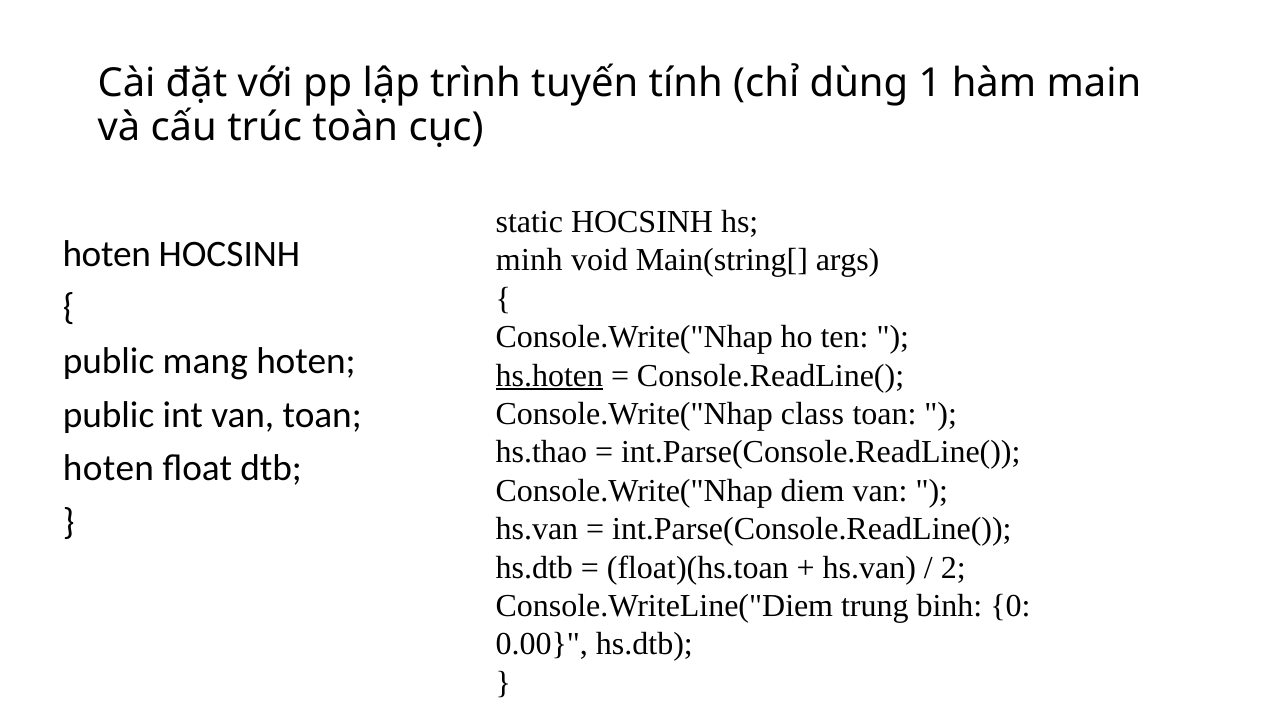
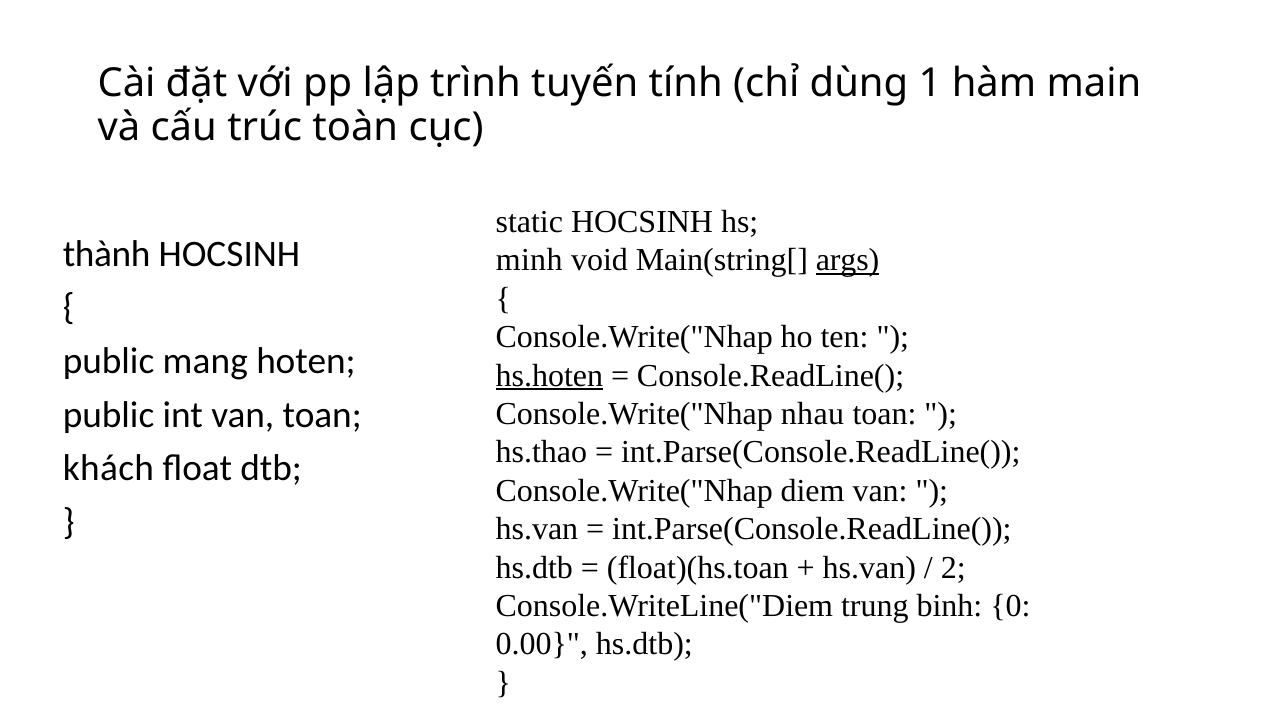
hoten at (107, 254): hoten -> thành
args underline: none -> present
class: class -> nhau
hoten at (108, 468): hoten -> khách
